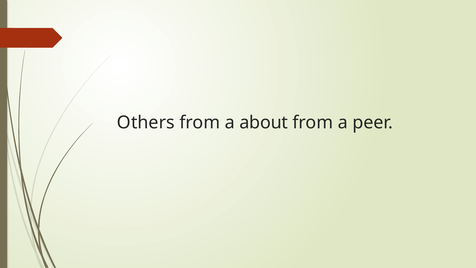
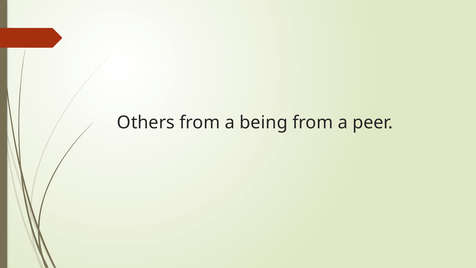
about: about -> being
